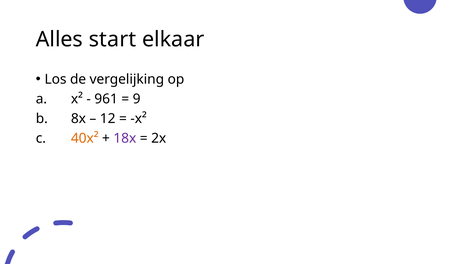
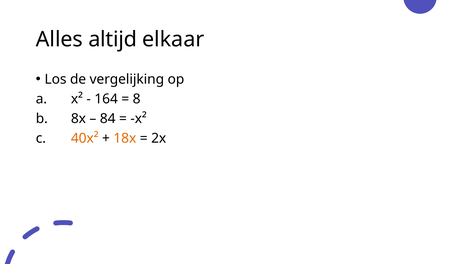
start: start -> altijd
961: 961 -> 164
9: 9 -> 8
12: 12 -> 84
18x colour: purple -> orange
